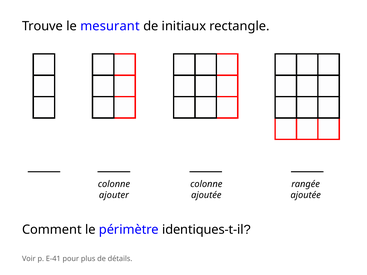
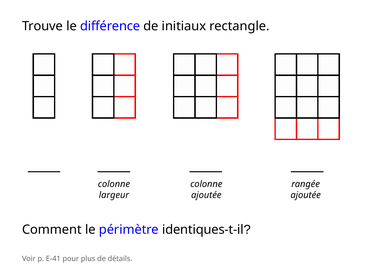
mesurant: mesurant -> différence
ajouter: ajouter -> largeur
